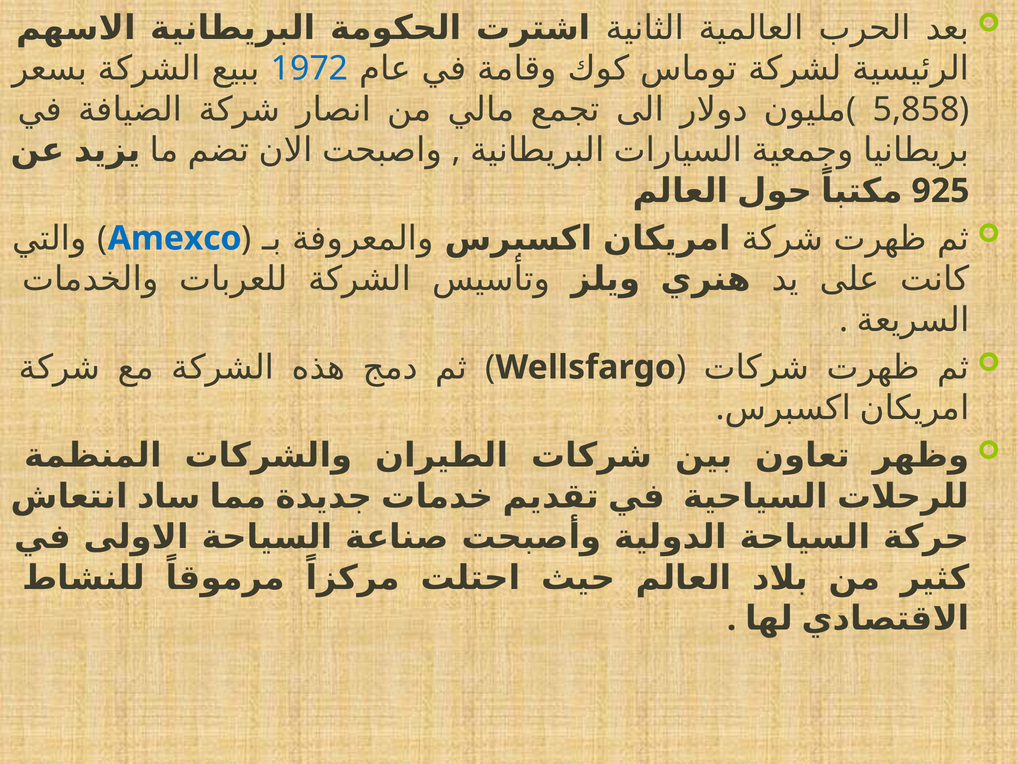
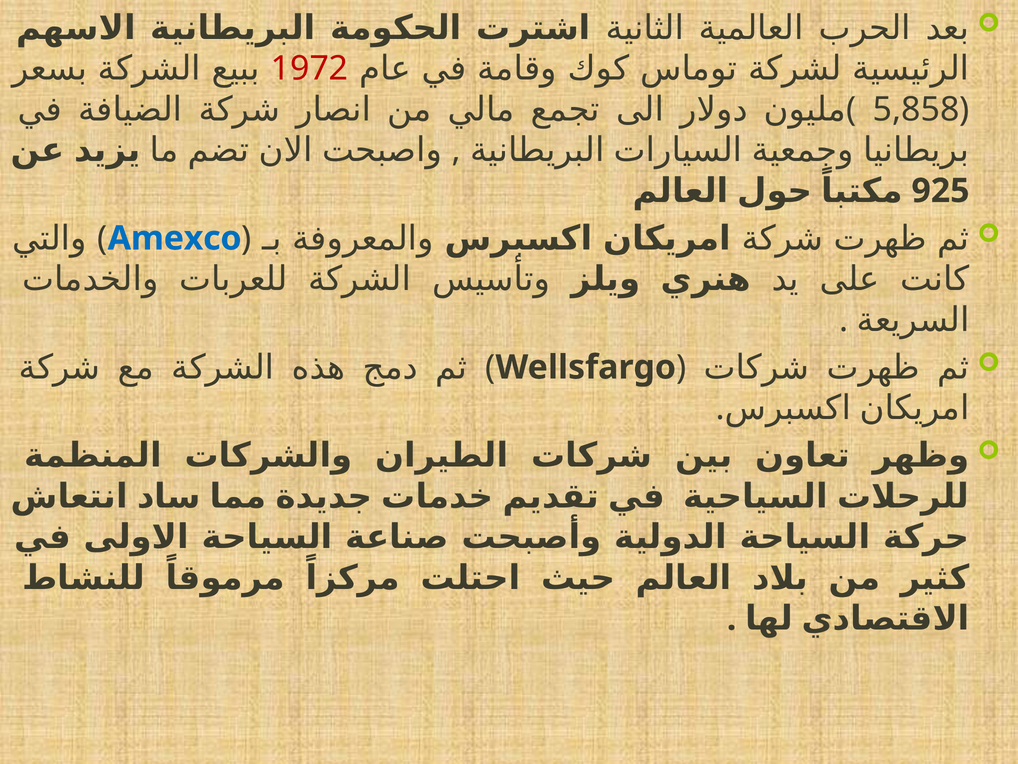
1972 colour: blue -> red
